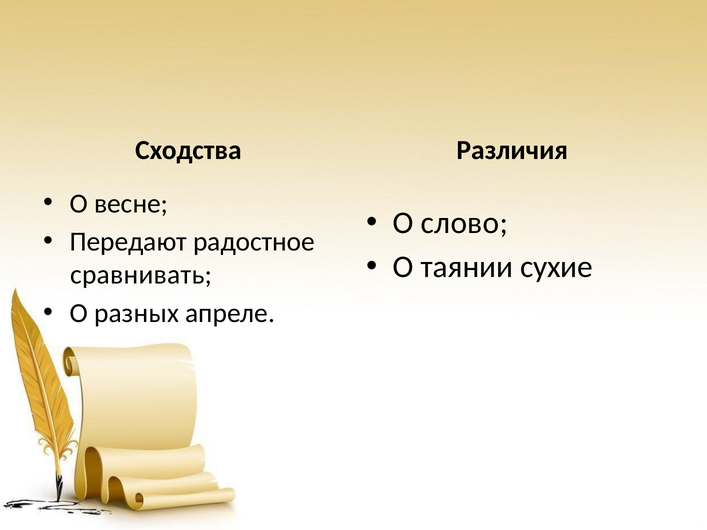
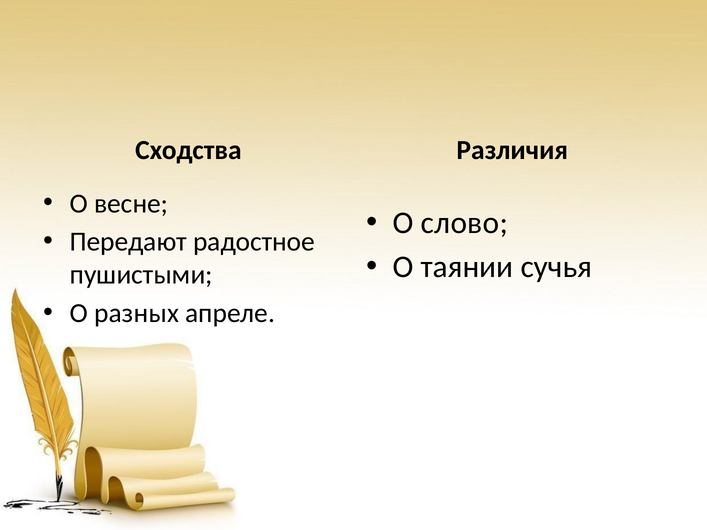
сухие: сухие -> сучья
сравнивать: сравнивать -> пушистыми
